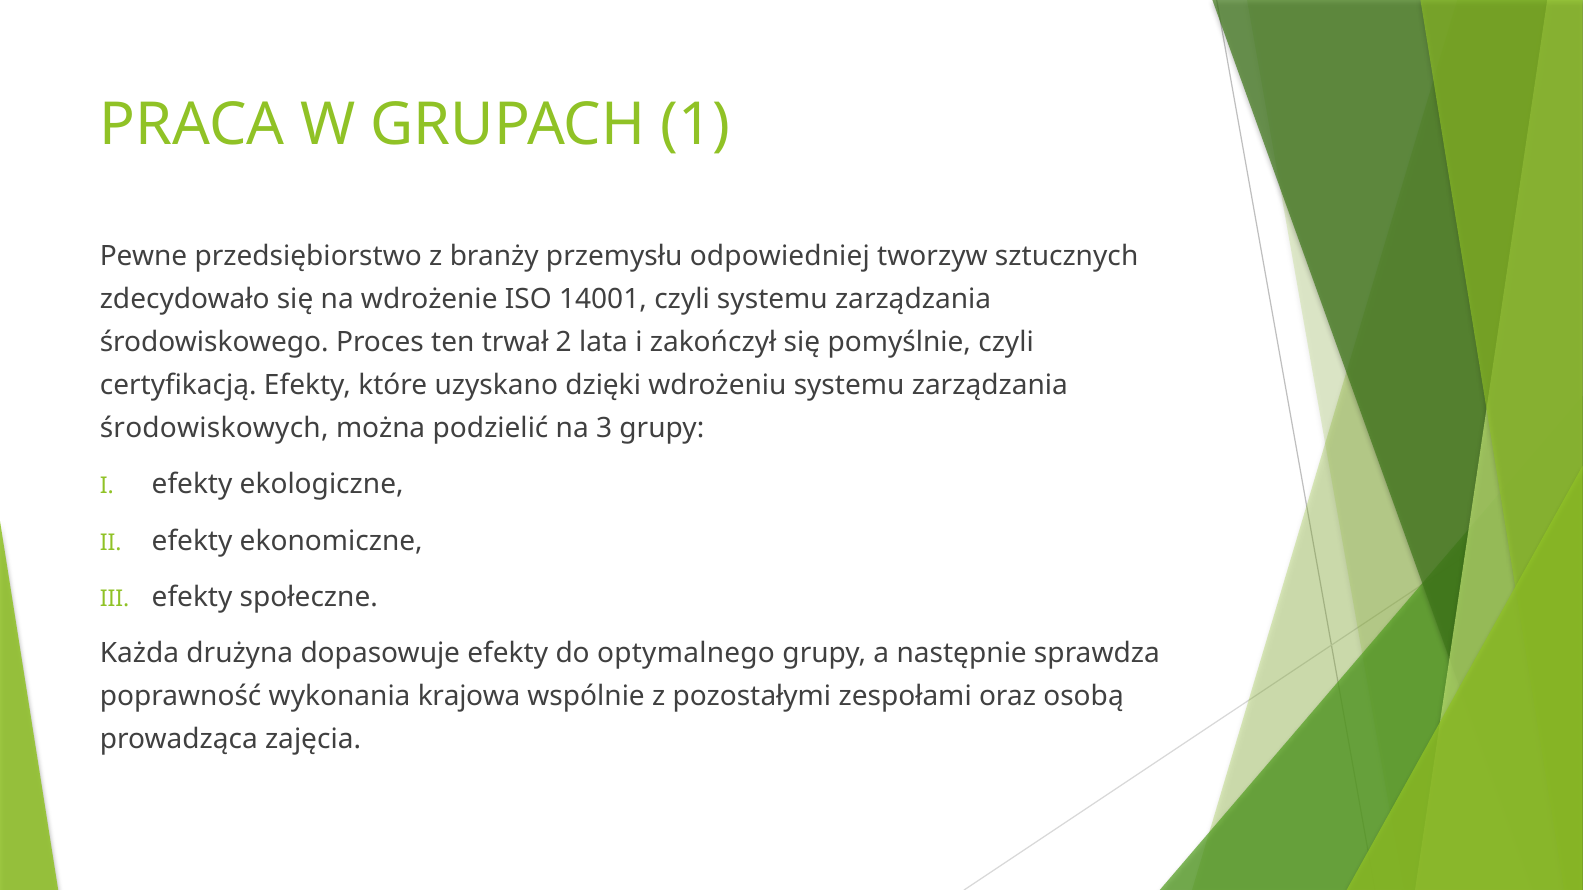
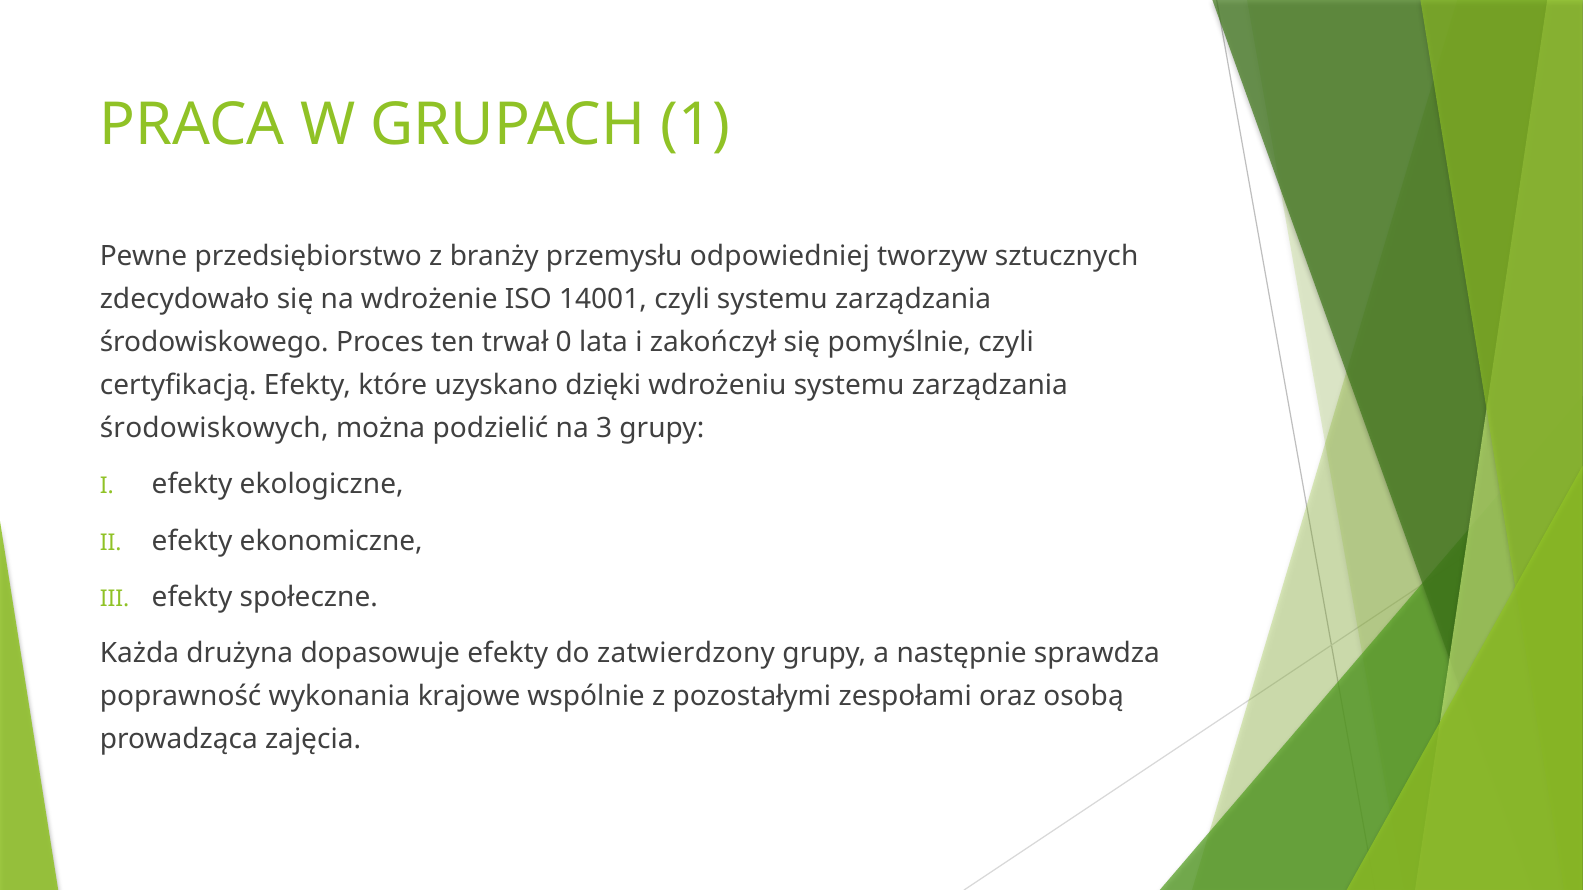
2: 2 -> 0
optymalnego: optymalnego -> zatwierdzony
krajowa: krajowa -> krajowe
